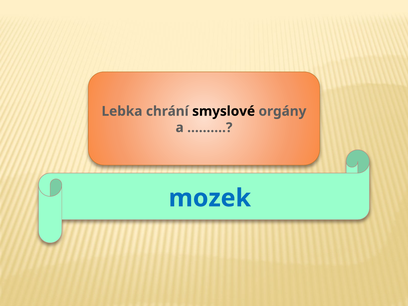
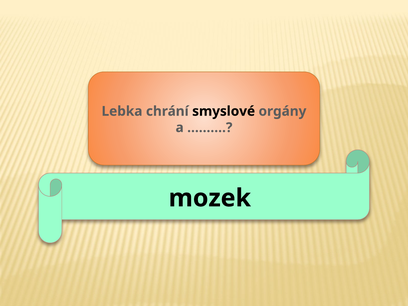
mozek colour: blue -> black
